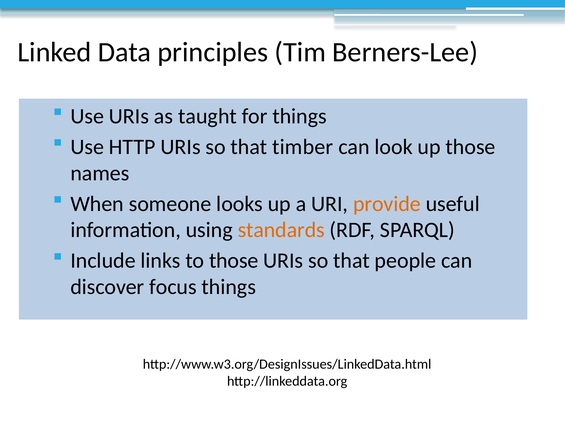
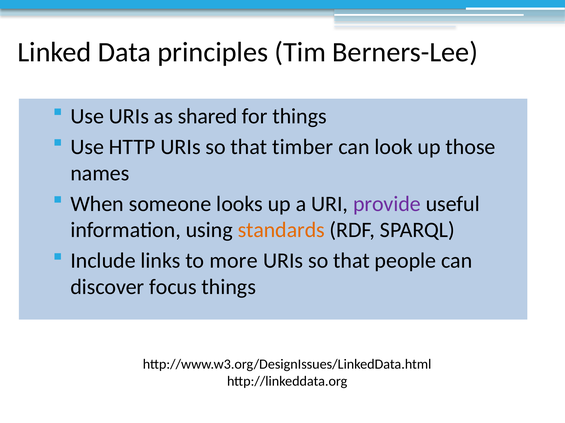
taught: taught -> shared
provide colour: orange -> purple
to those: those -> more
